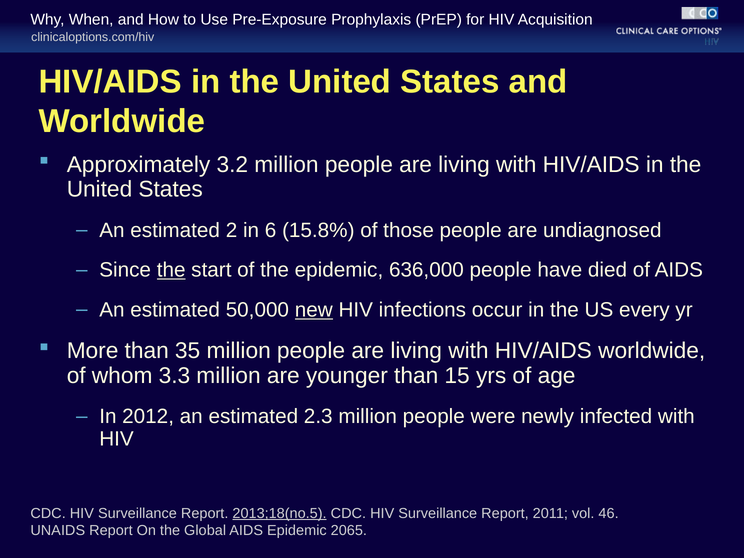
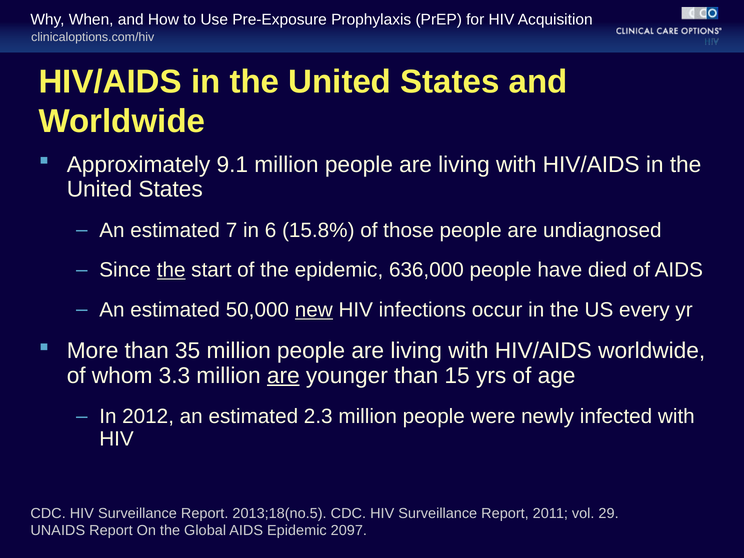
3.2: 3.2 -> 9.1
2: 2 -> 7
are at (283, 376) underline: none -> present
2013;18(no.5 underline: present -> none
46: 46 -> 29
2065: 2065 -> 2097
